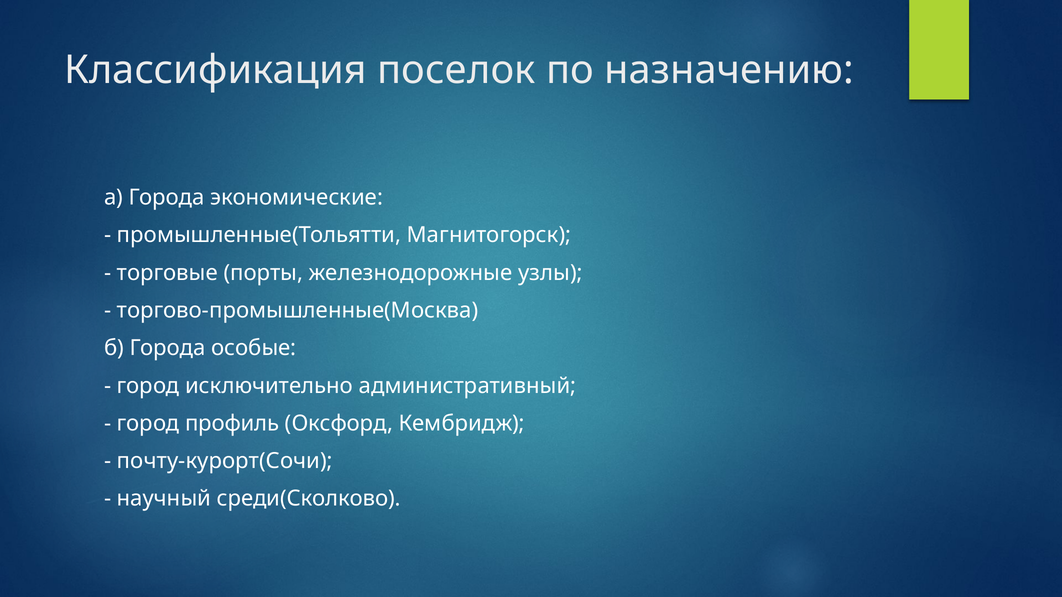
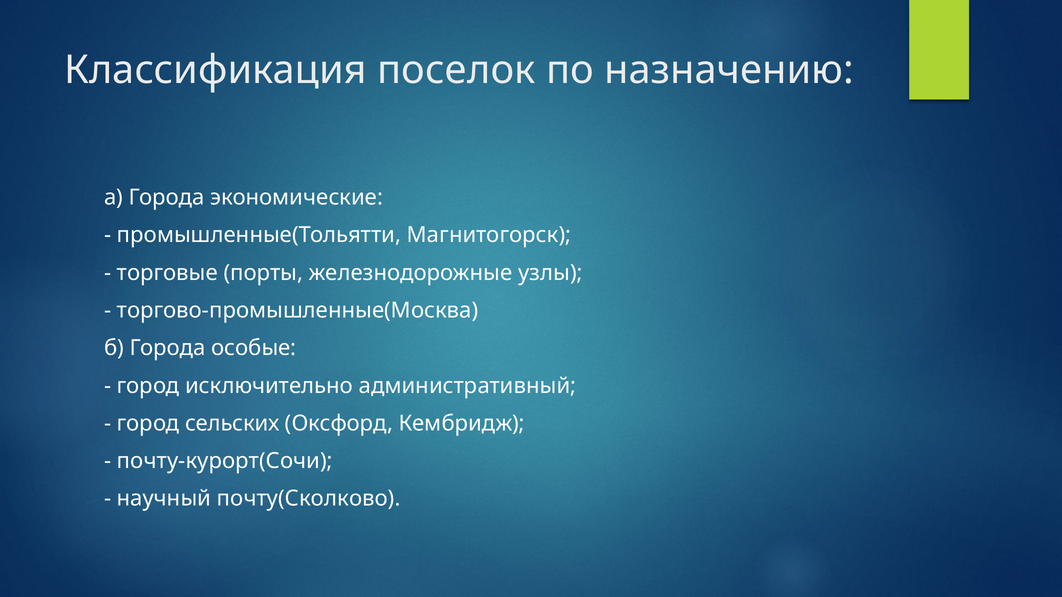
профиль: профиль -> сельских
среди(Сколково: среди(Сколково -> почту(Сколково
